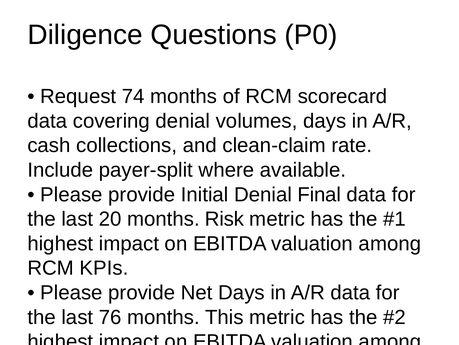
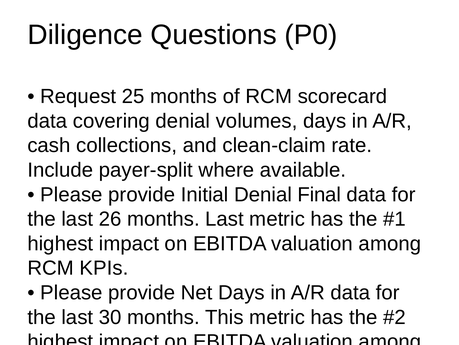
74: 74 -> 25
20: 20 -> 26
months Risk: Risk -> Last
76: 76 -> 30
